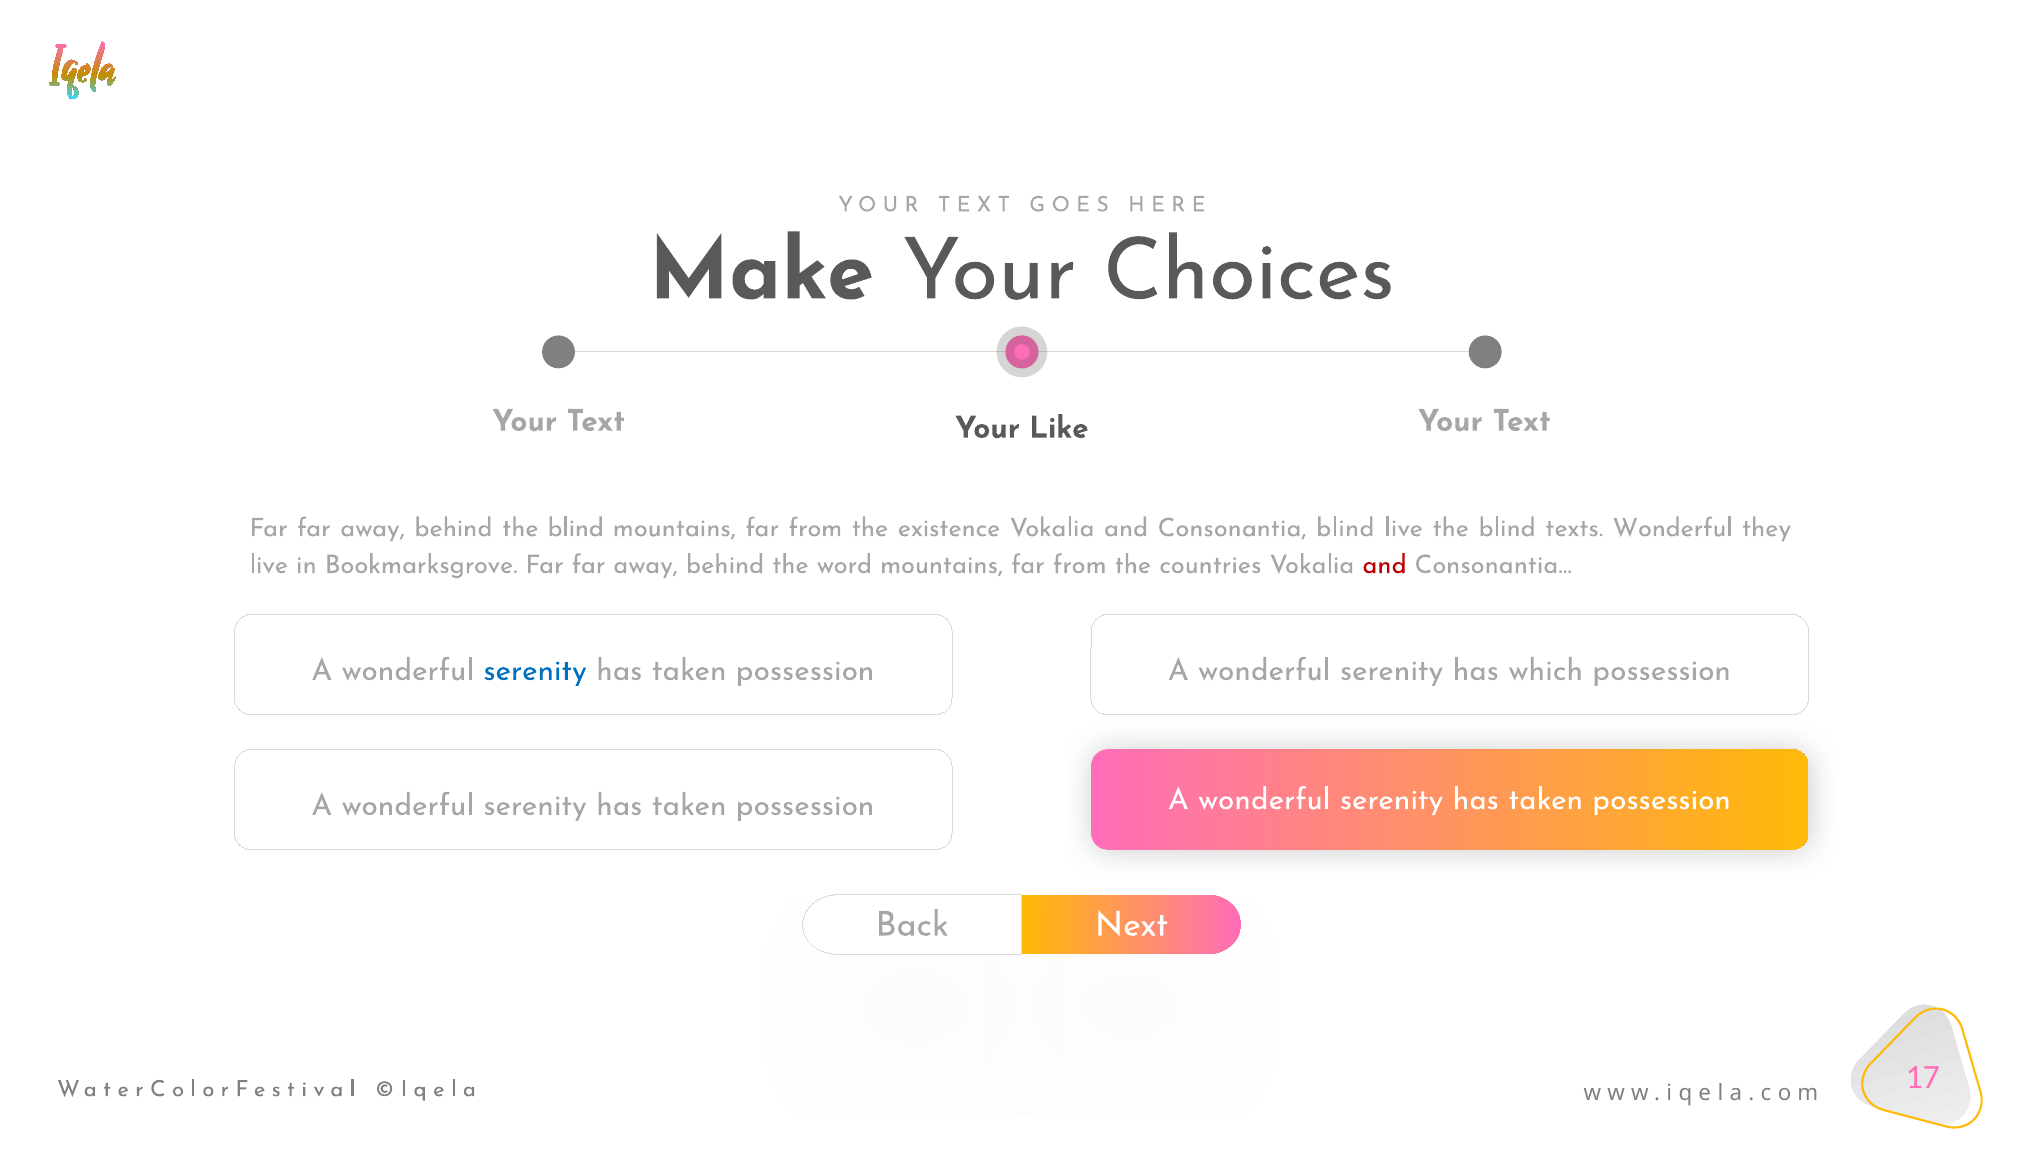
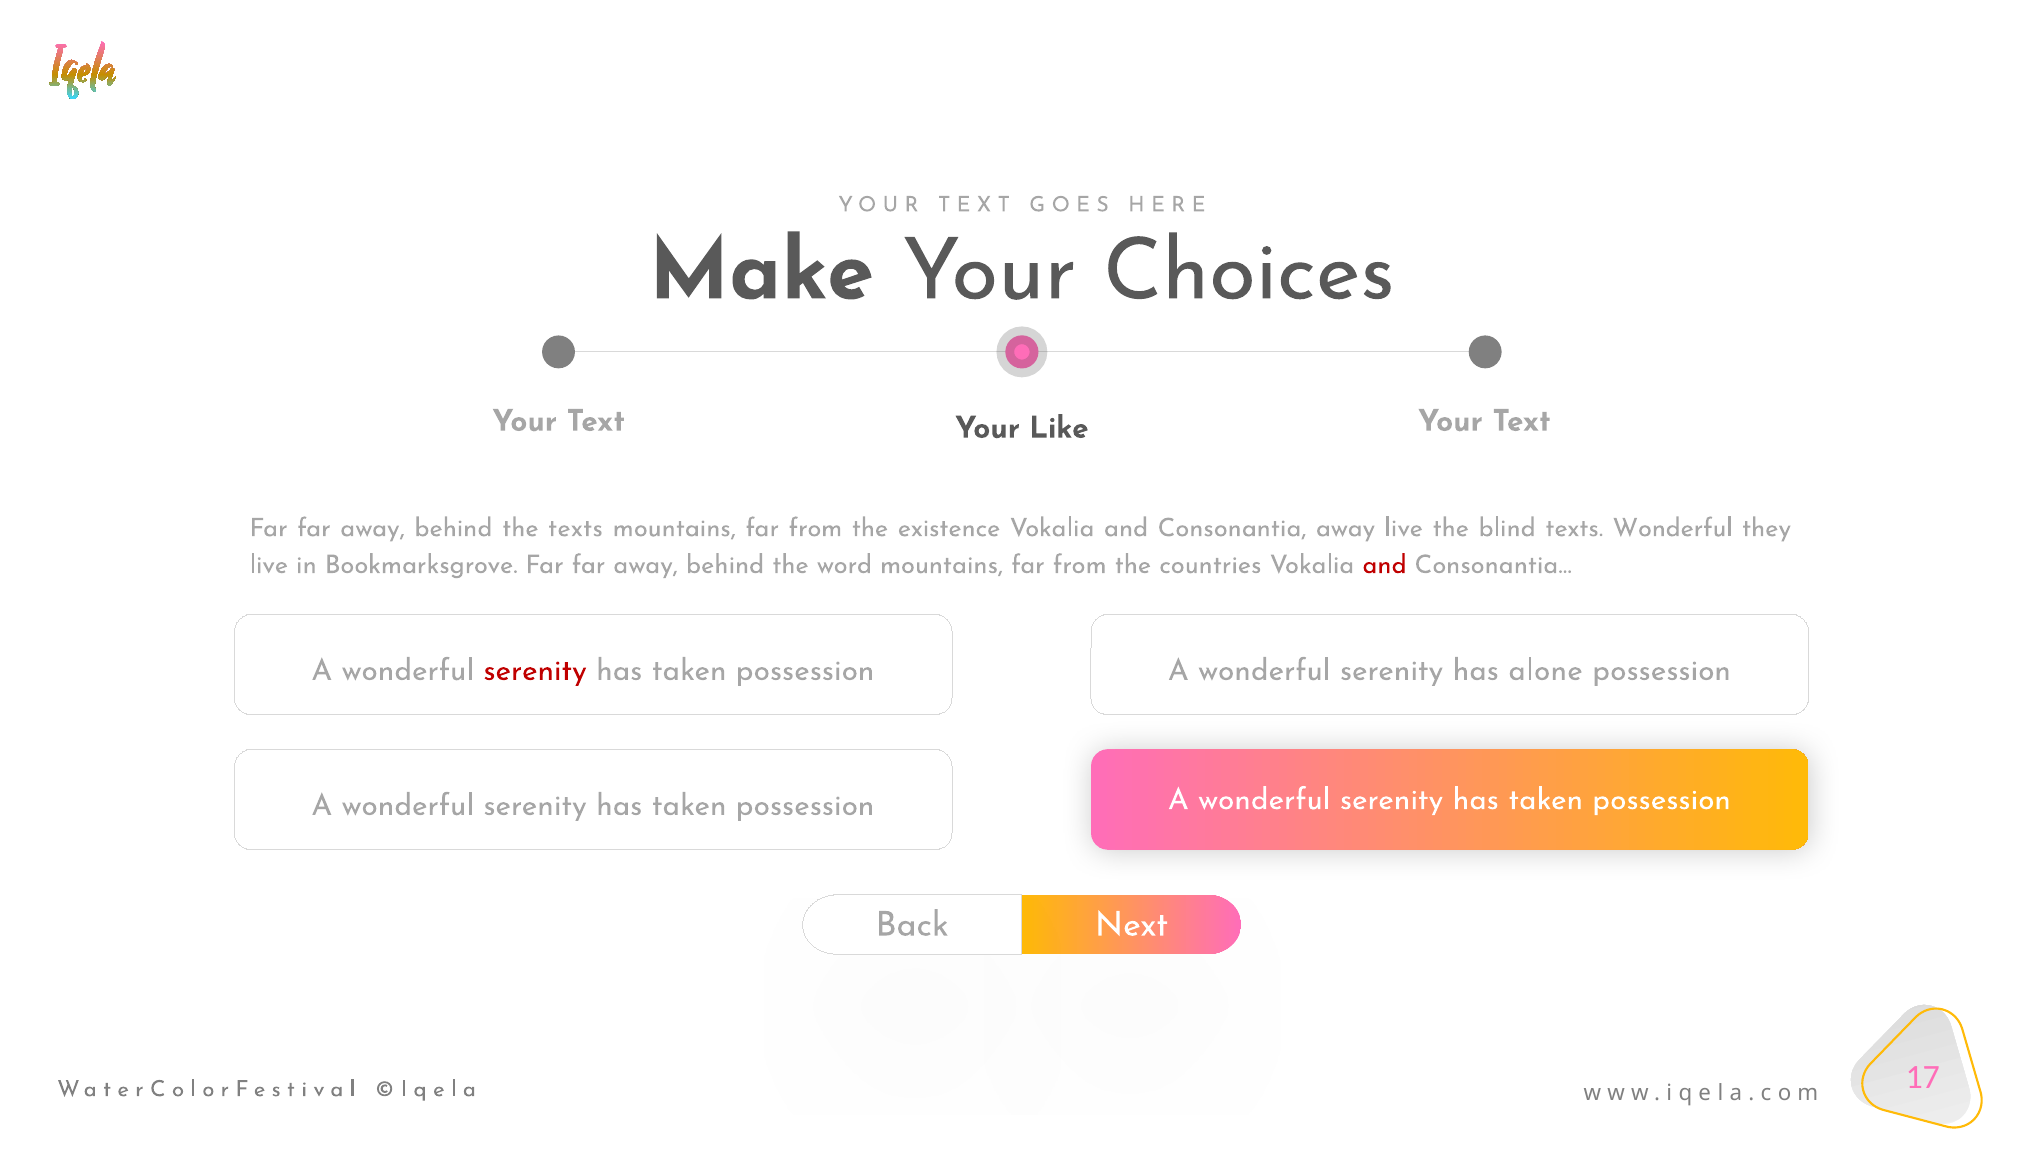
behind the blind: blind -> texts
Consonantia blind: blind -> away
serenity at (535, 670) colour: blue -> red
which: which -> alone
